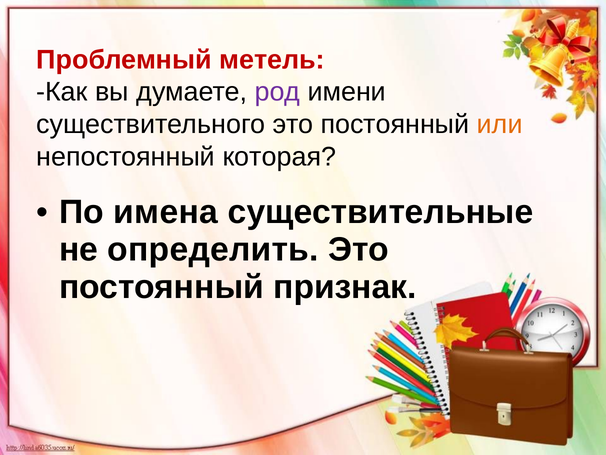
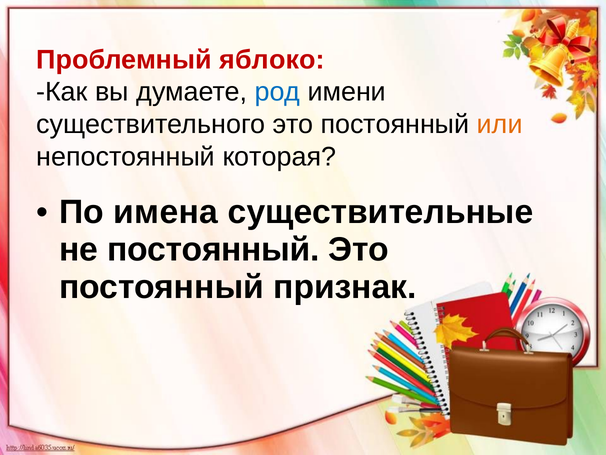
метель: метель -> яблоко
род colour: purple -> blue
не определить: определить -> постоянный
